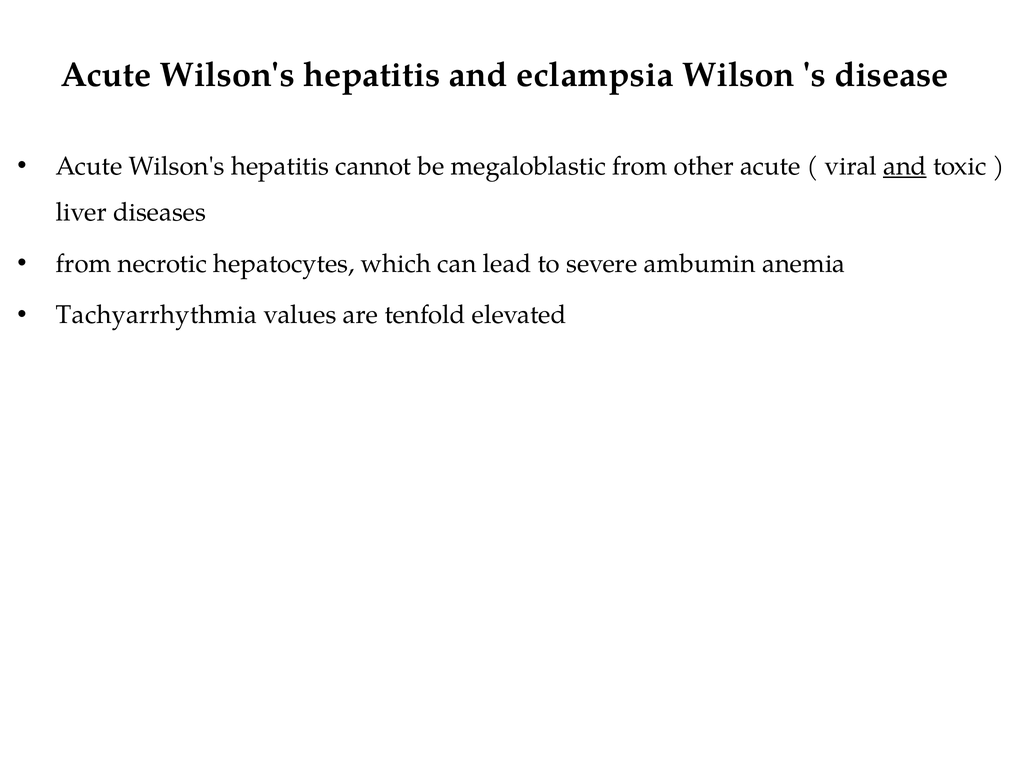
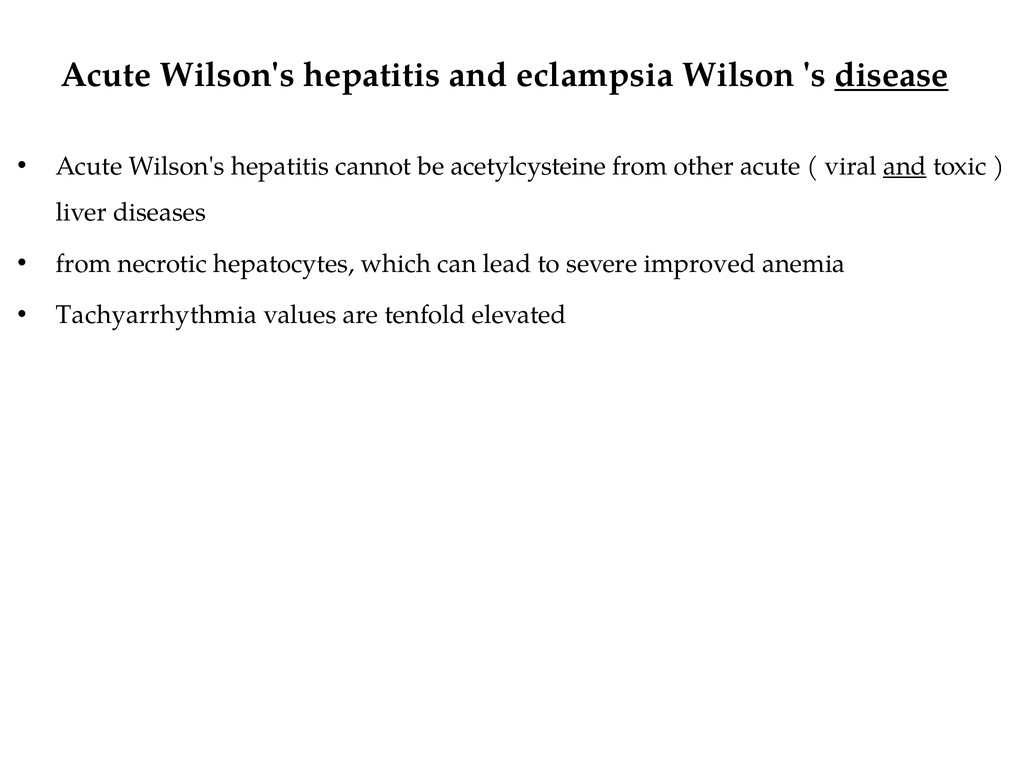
disease underline: none -> present
megaloblastic: megaloblastic -> acetylcysteine
ambumin: ambumin -> improved
